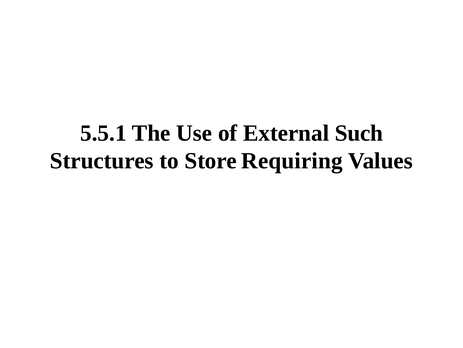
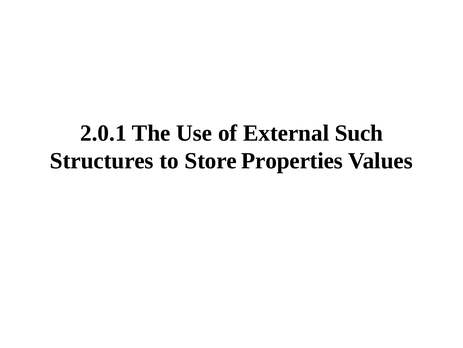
5.5.1: 5.5.1 -> 2.0.1
Requiring: Requiring -> Properties
